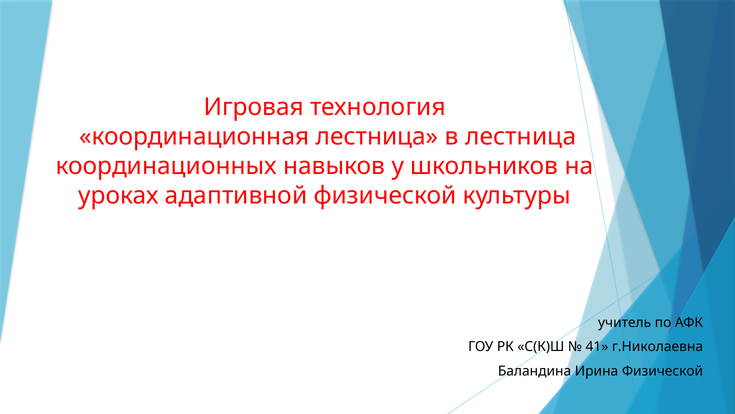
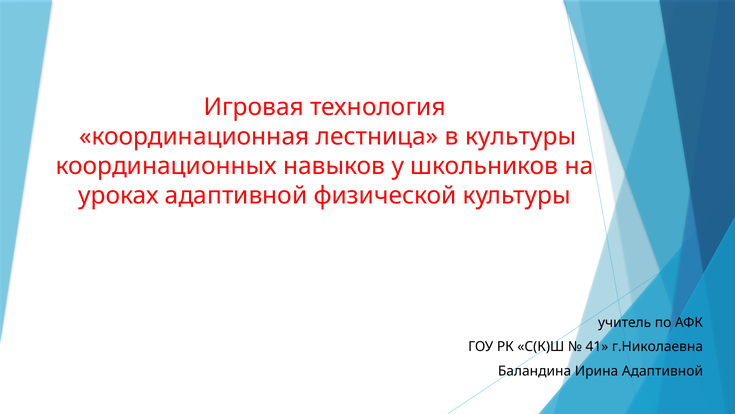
в лестница: лестница -> культуры
Ирина Физической: Физической -> Адаптивной
